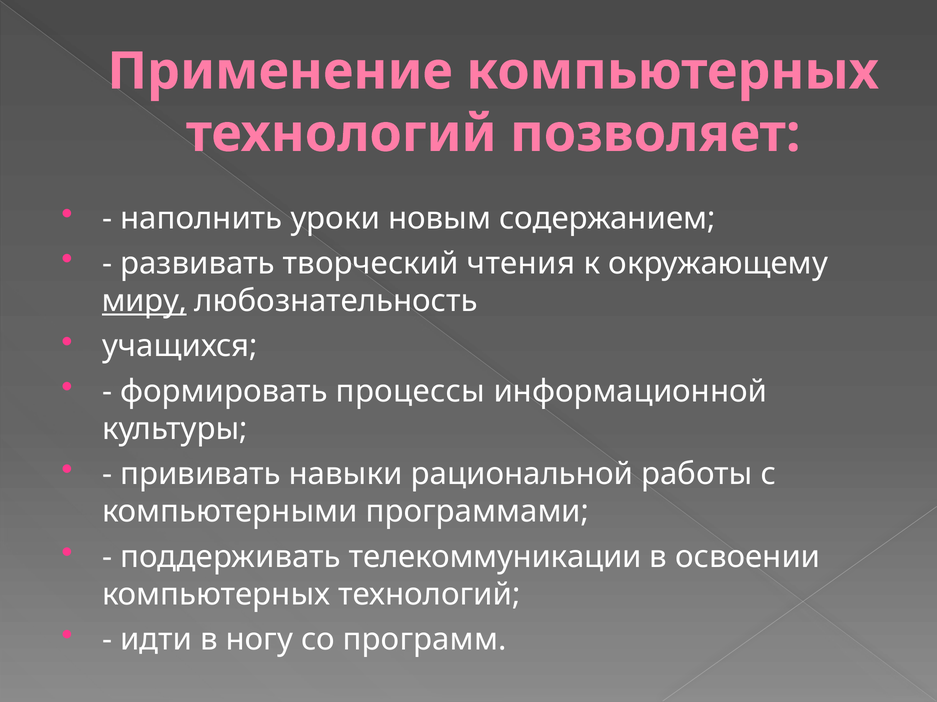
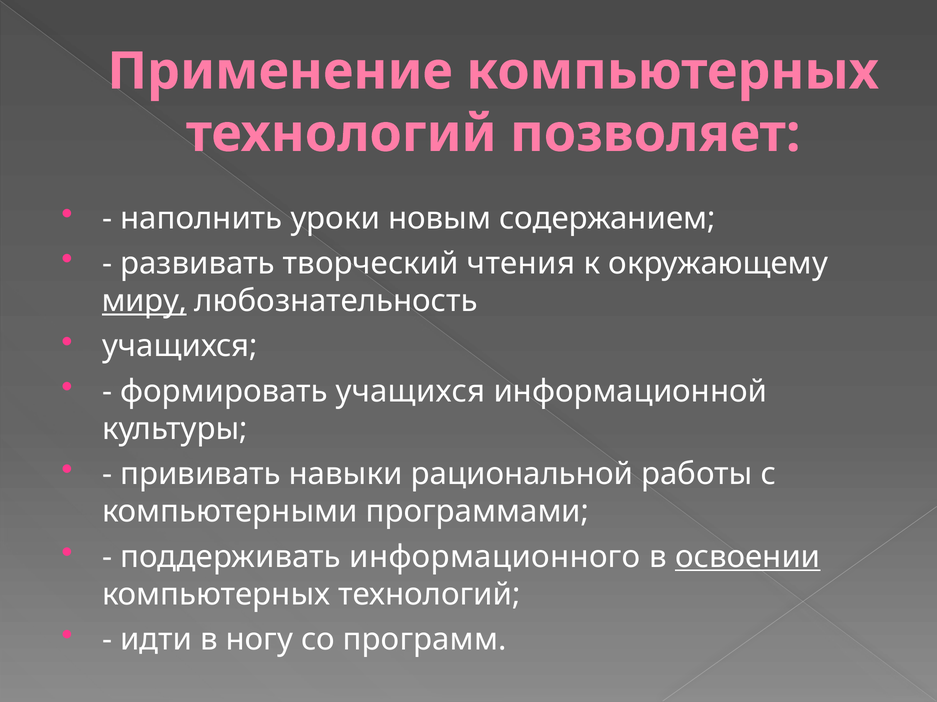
формировать процессы: процессы -> учащихся
телекоммуникации: телекоммуникации -> информационного
освоении underline: none -> present
